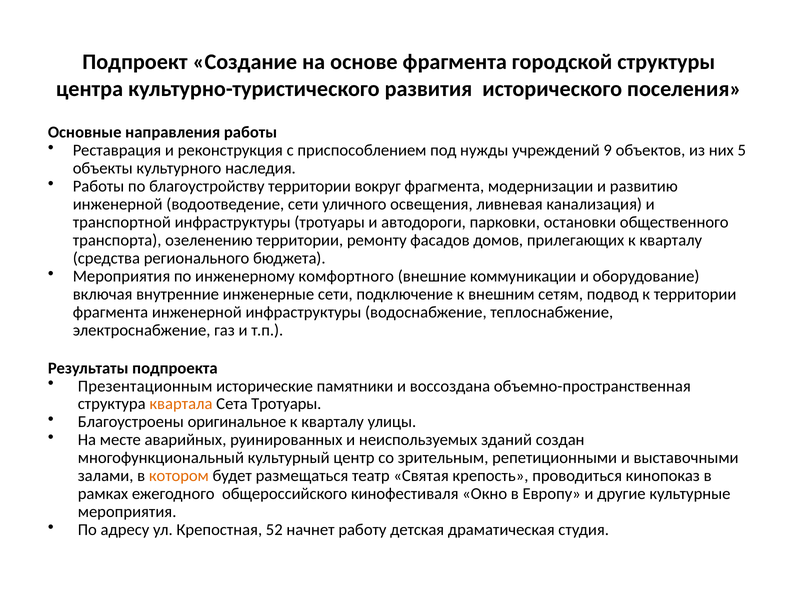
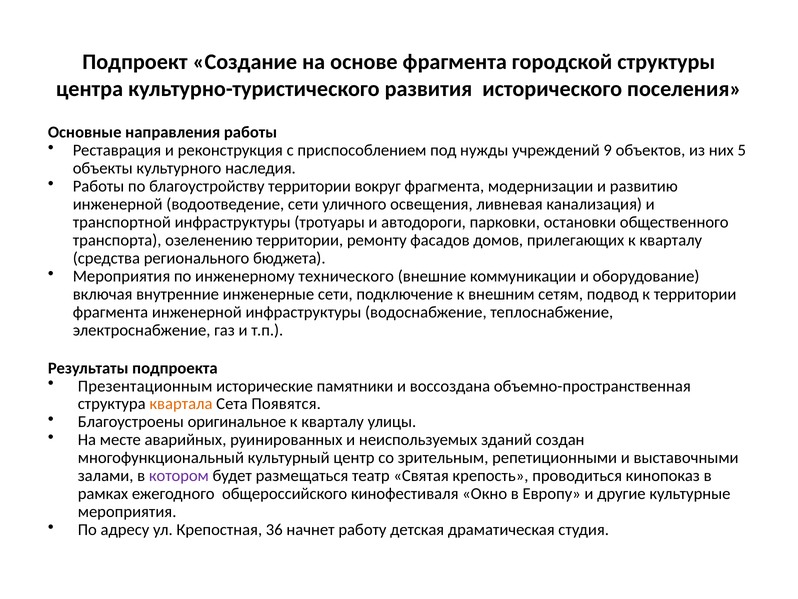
комфортного: комфортного -> технического
Сета Тротуары: Тротуары -> Появятся
котором colour: orange -> purple
52: 52 -> 36
